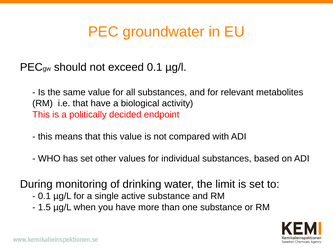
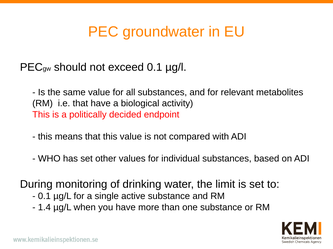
1.5: 1.5 -> 1.4
